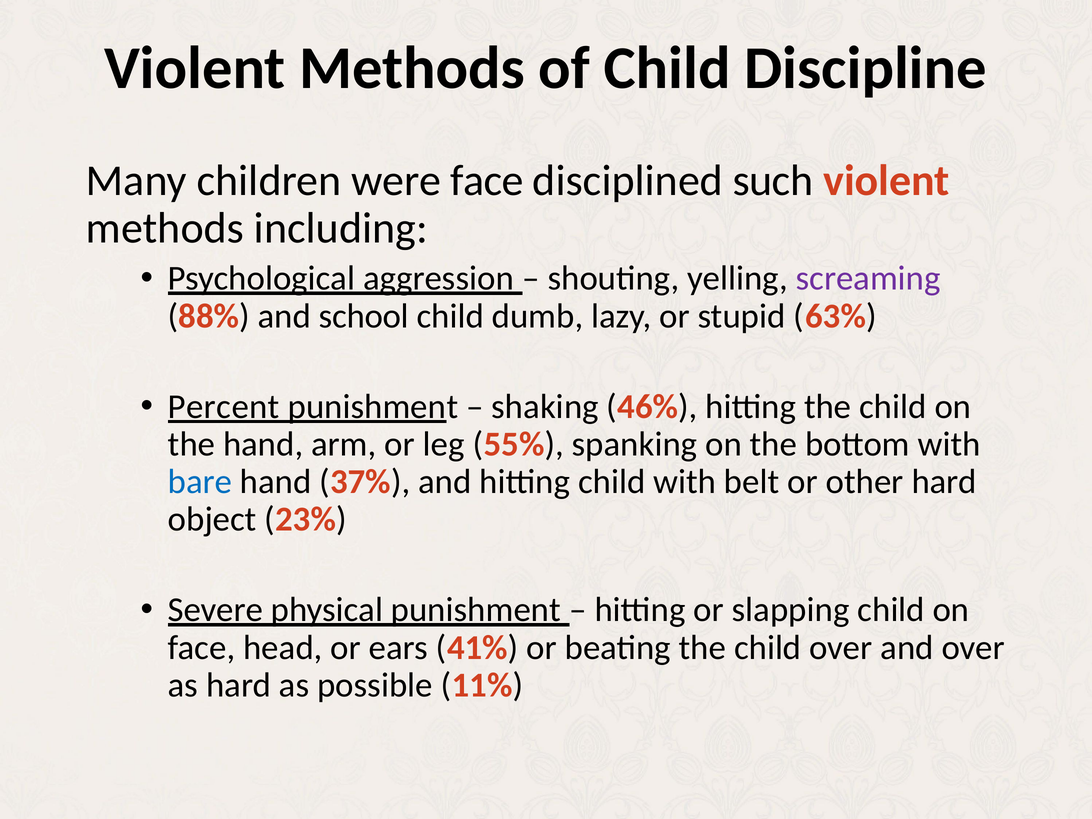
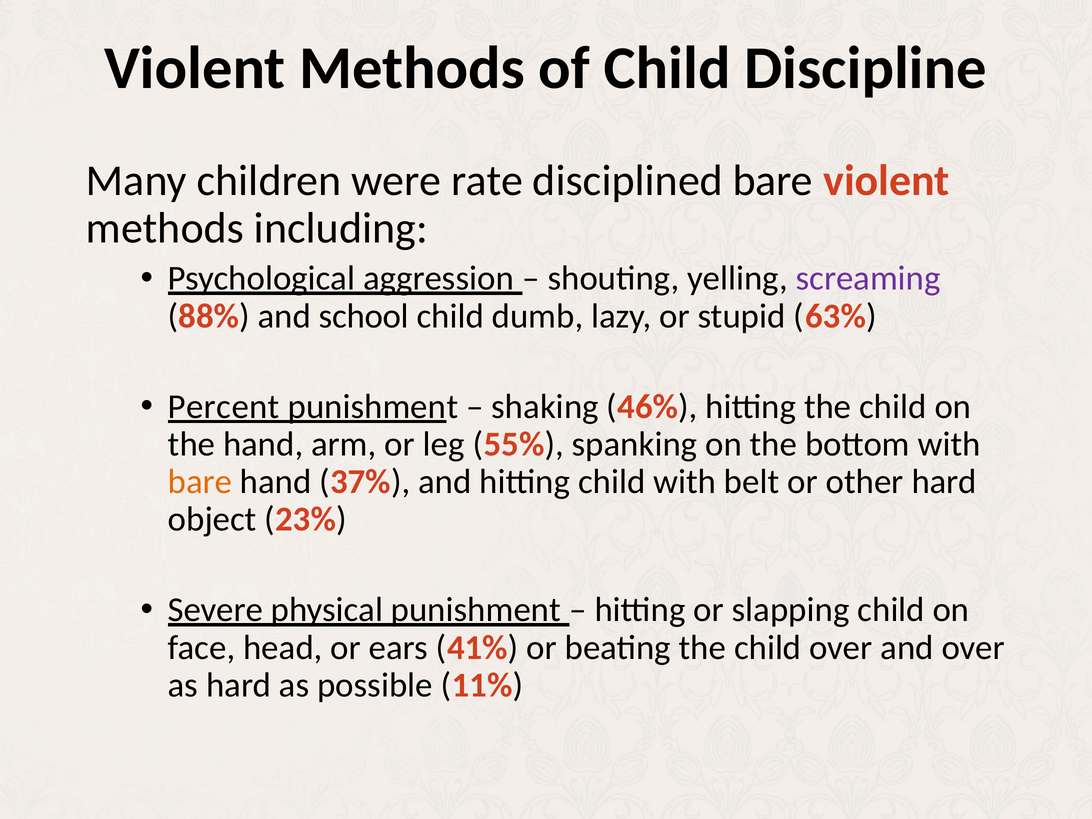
were face: face -> rate
disciplined such: such -> bare
bare at (200, 482) colour: blue -> orange
